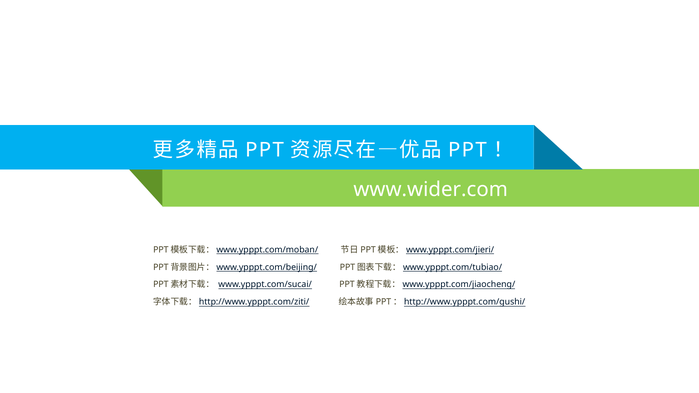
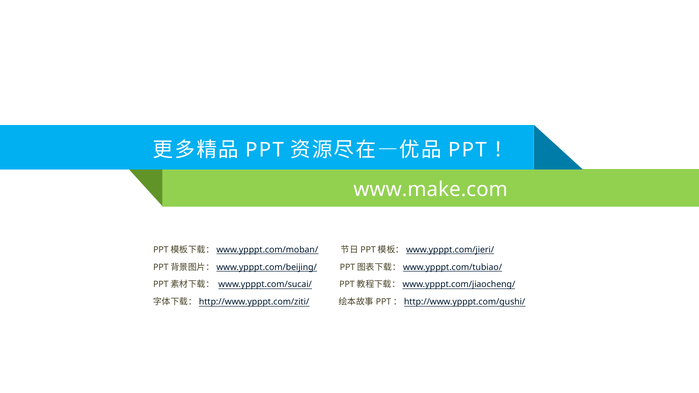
www.wider.com: www.wider.com -> www.make.com
